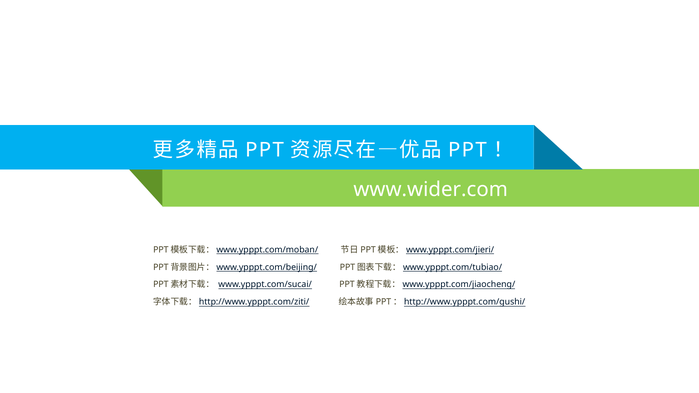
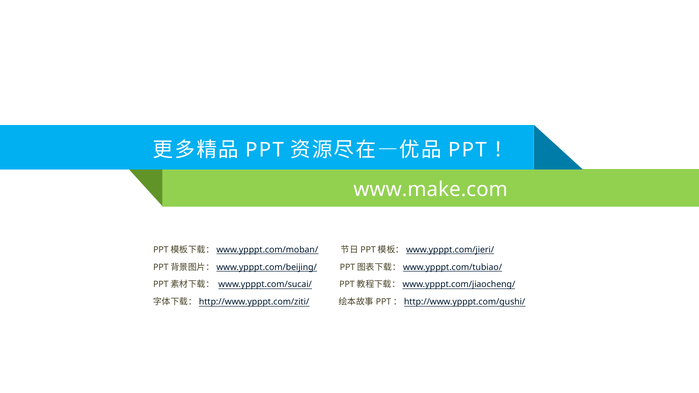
www.wider.com: www.wider.com -> www.make.com
